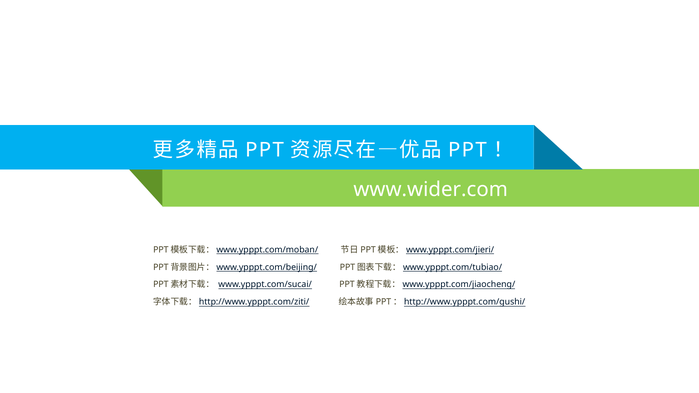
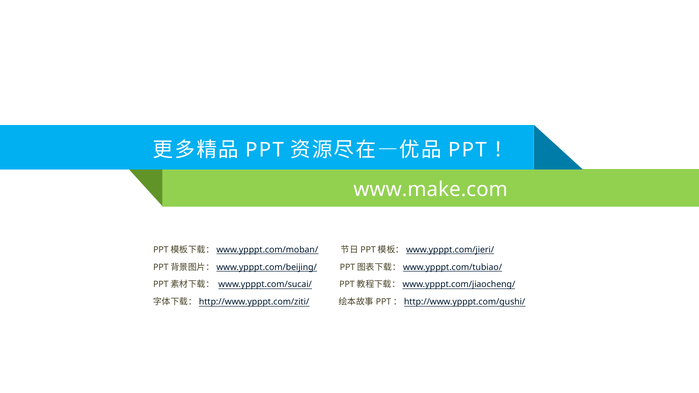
www.wider.com: www.wider.com -> www.make.com
